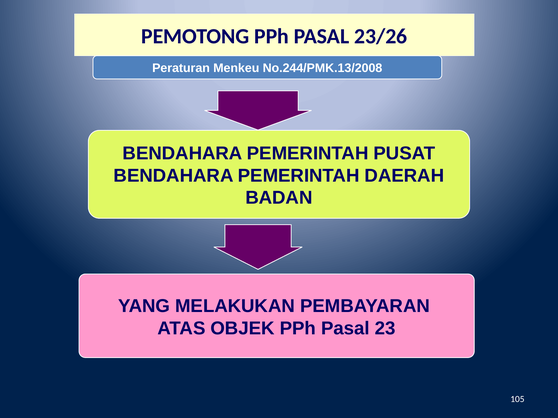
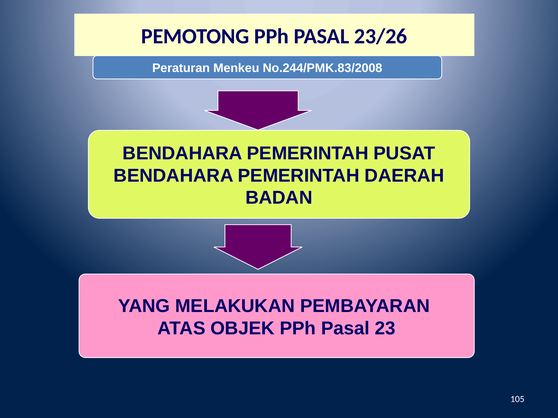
No.244/PMK.13/2008: No.244/PMK.13/2008 -> No.244/PMK.83/2008
